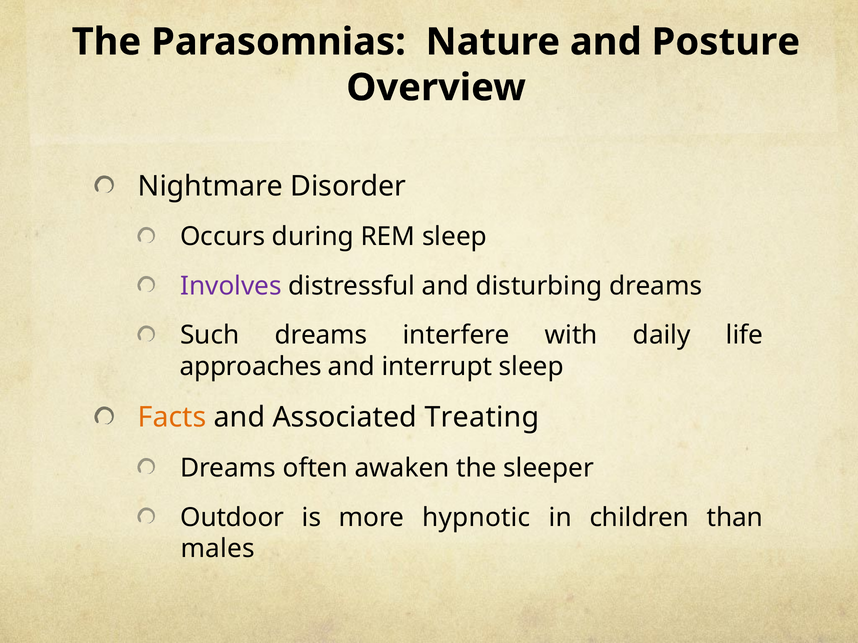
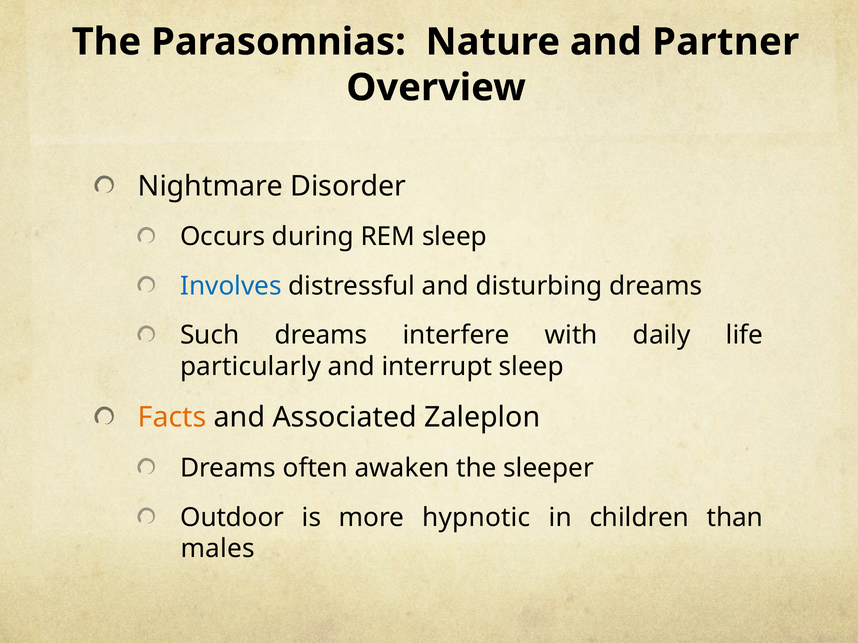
Posture: Posture -> Partner
Involves colour: purple -> blue
approaches: approaches -> particularly
Treating: Treating -> Zaleplon
